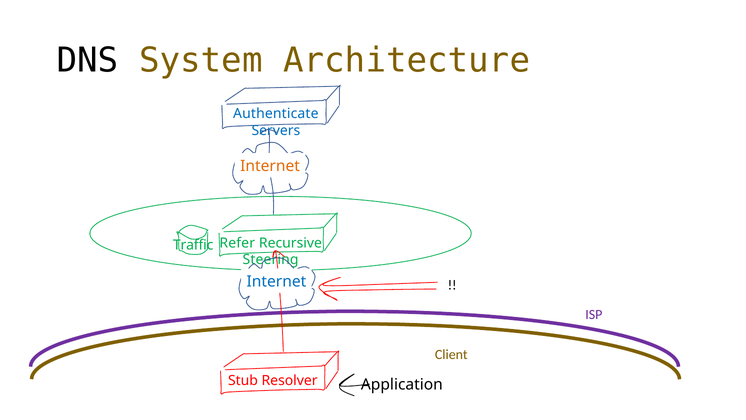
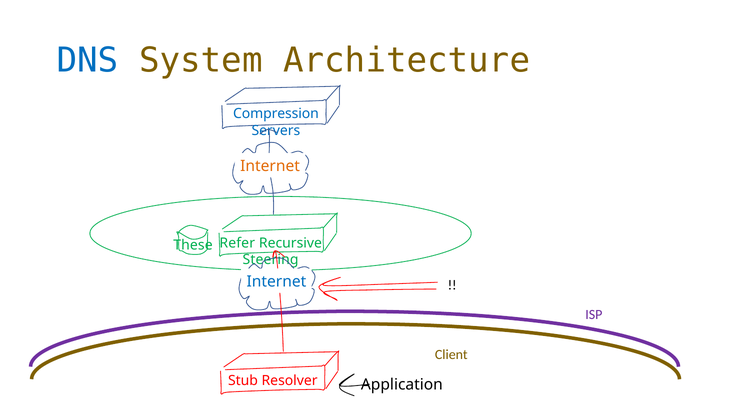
DNS colour: black -> blue
Authenticate: Authenticate -> Compression
Traffic: Traffic -> These
